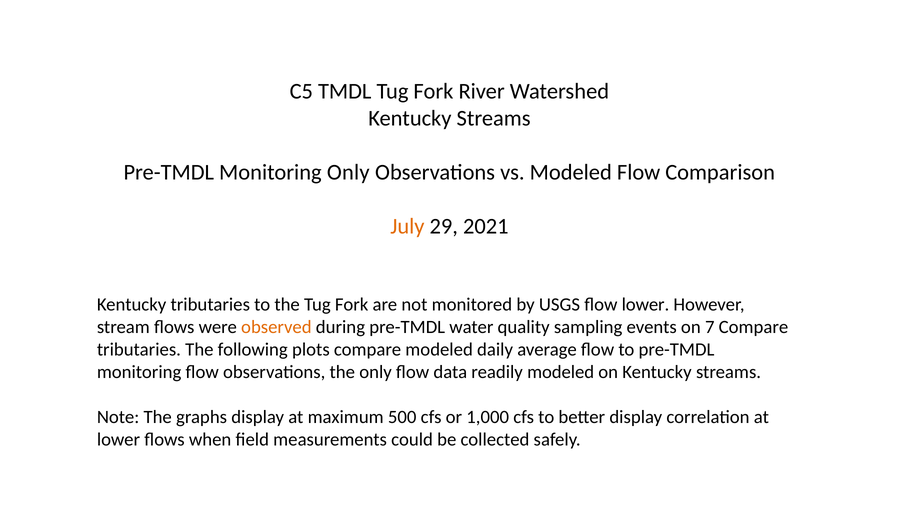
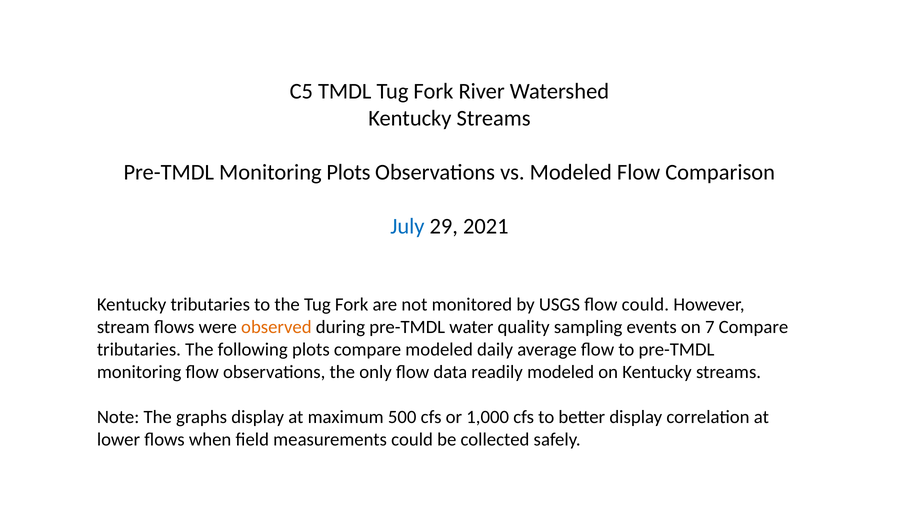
Monitoring Only: Only -> Plots
July colour: orange -> blue
flow lower: lower -> could
